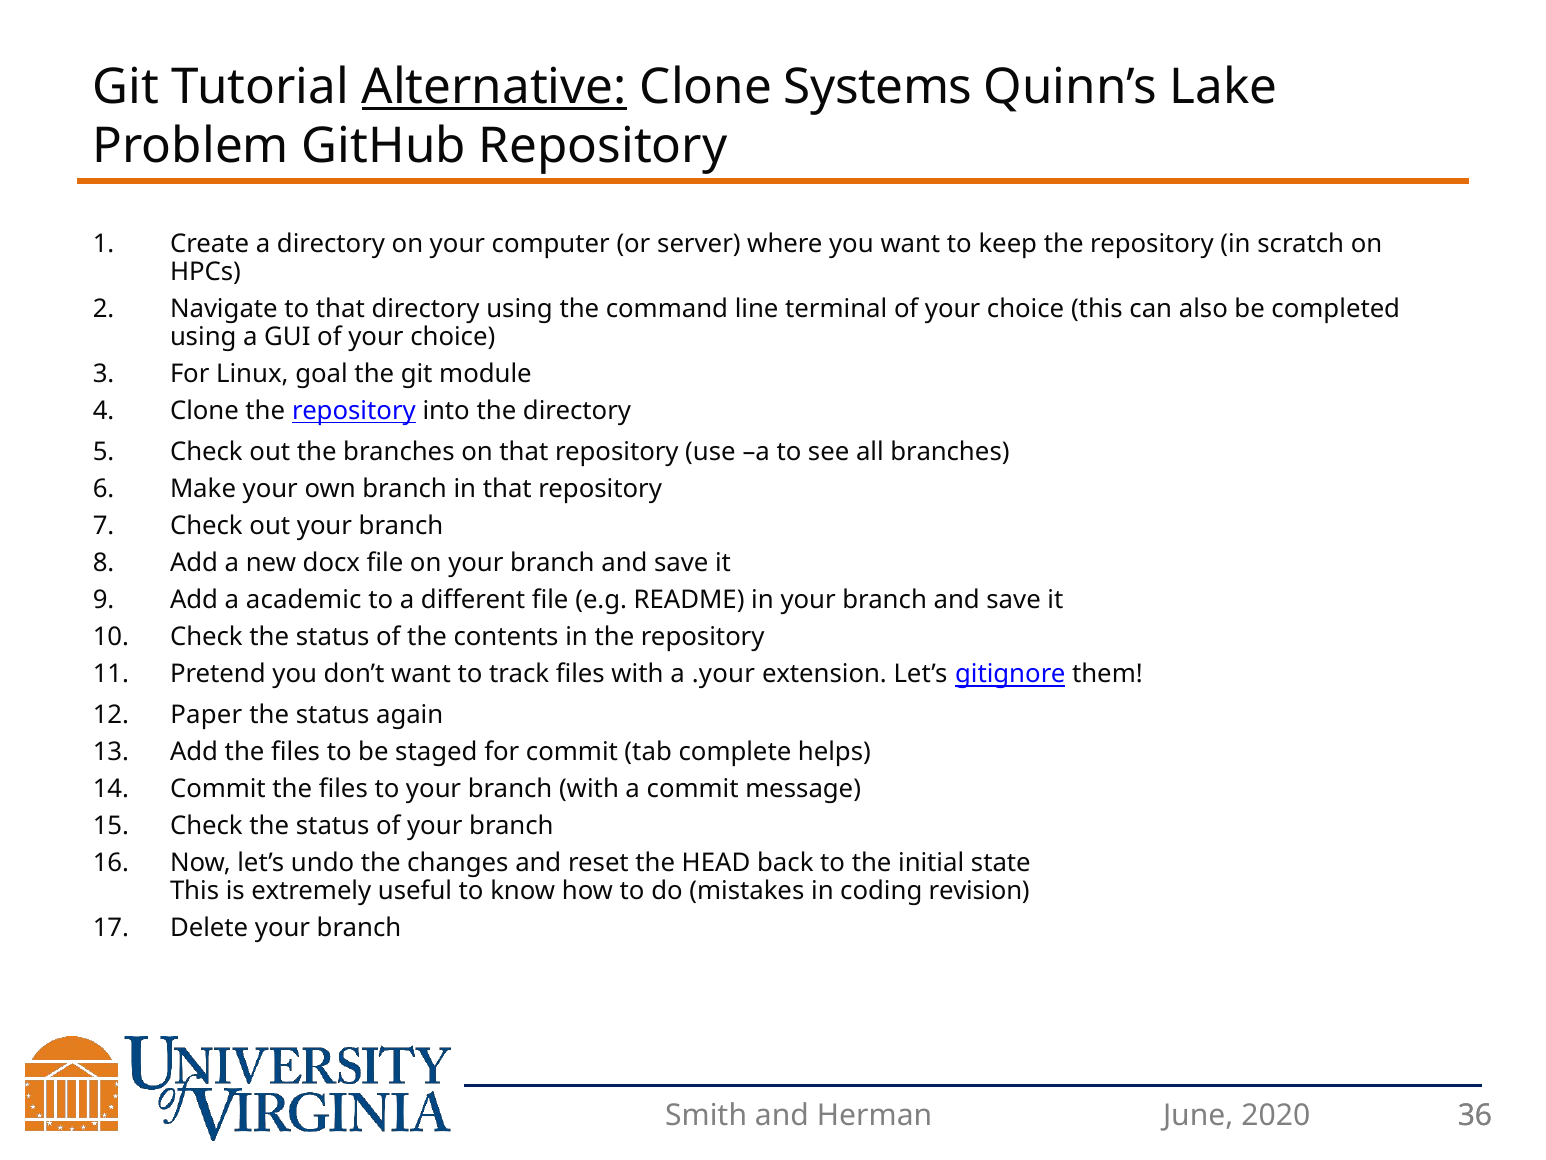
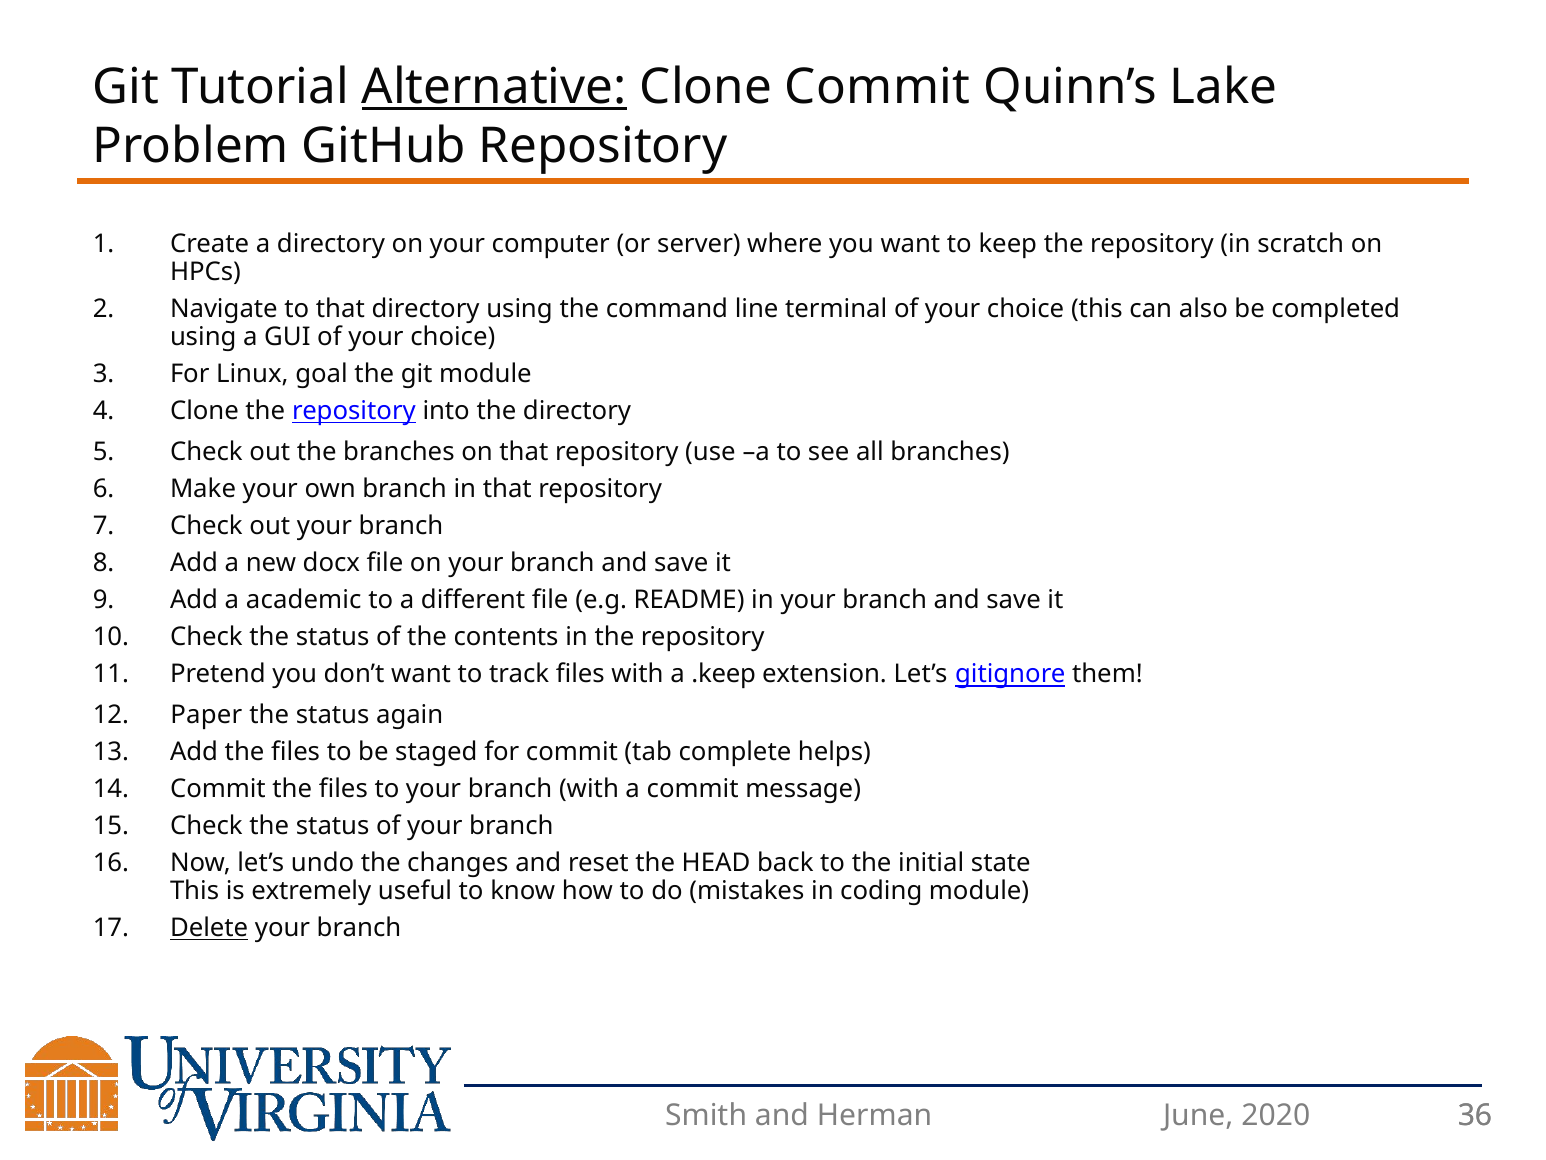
Clone Systems: Systems -> Commit
.your: .your -> .keep
coding revision: revision -> module
Delete underline: none -> present
